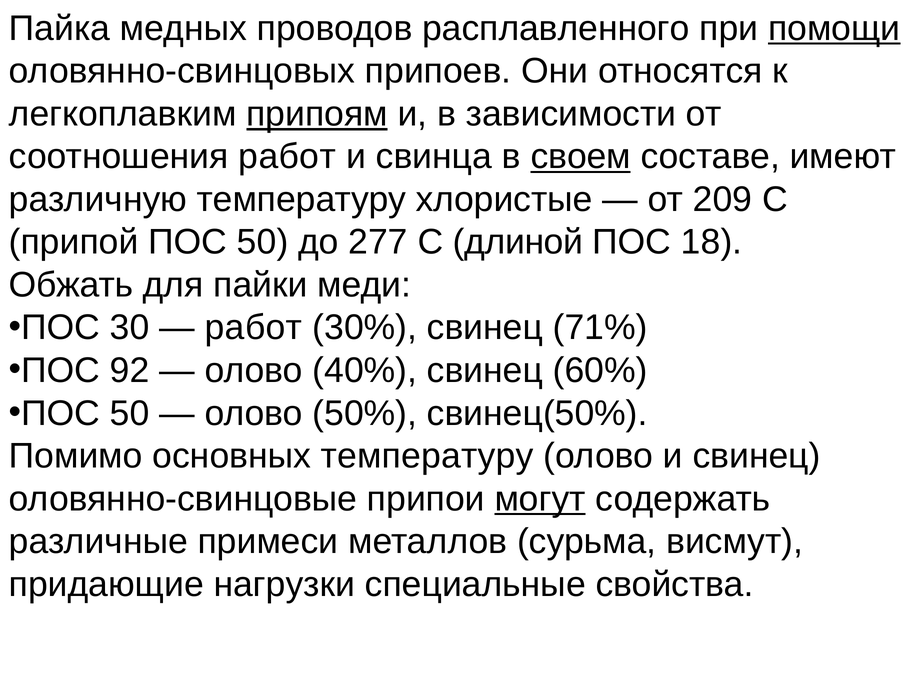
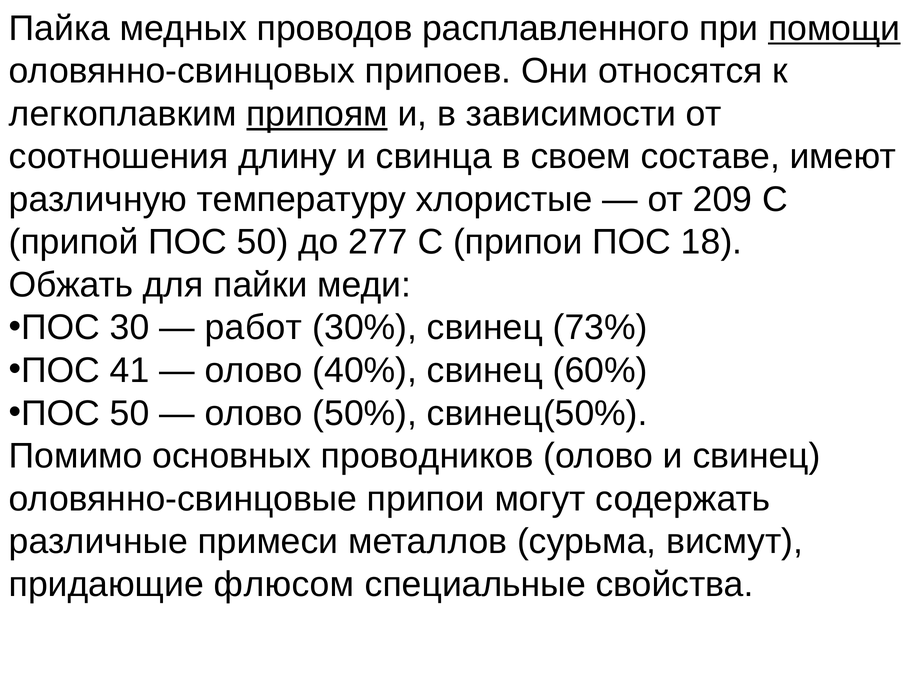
соотношения работ: работ -> длину
своем underline: present -> none
С длиной: длиной -> припои
71%: 71% -> 73%
92: 92 -> 41
основных температуру: температуру -> проводников
могут underline: present -> none
нагрузки: нагрузки -> флюсом
